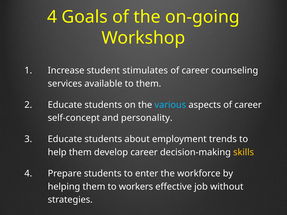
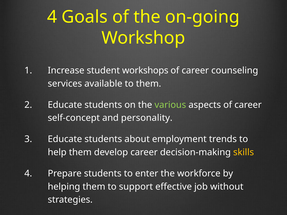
stimulates: stimulates -> workshops
various colour: light blue -> light green
workers: workers -> support
